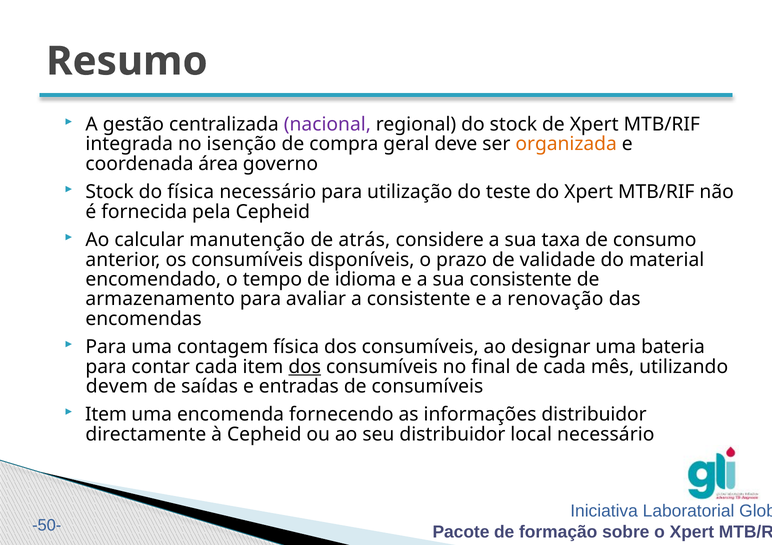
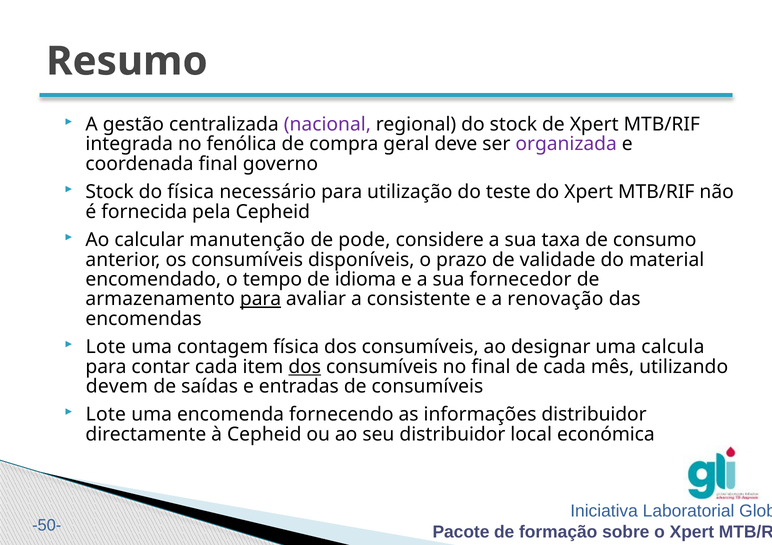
isenção: isenção -> fenólica
organizada colour: orange -> purple
coordenada área: área -> final
atrás: atrás -> pode
sua consistente: consistente -> fornecedor
para at (261, 299) underline: none -> present
Para at (106, 347): Para -> Lote
bateria: bateria -> calcula
Item at (106, 415): Item -> Lote
local necessário: necessário -> económica
